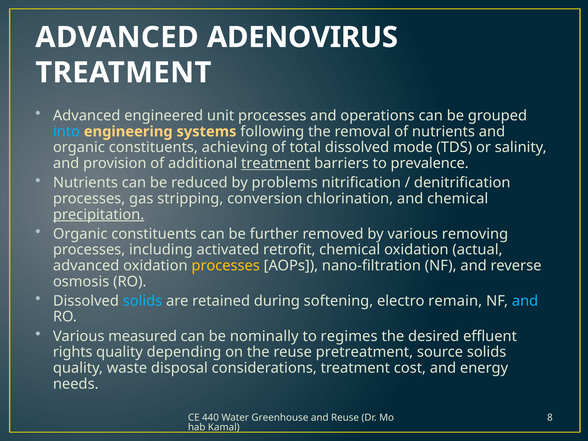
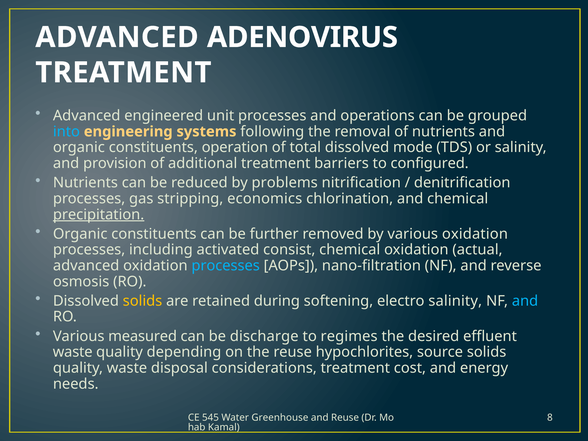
achieving: achieving -> operation
treatment at (276, 163) underline: present -> none
prevalence: prevalence -> configured
conversion: conversion -> economics
various removing: removing -> oxidation
retrofit: retrofit -> consist
processes at (226, 266) colour: yellow -> light blue
solids at (143, 301) colour: light blue -> yellow
electro remain: remain -> salinity
nominally: nominally -> discharge
rights at (73, 352): rights -> waste
pretreatment: pretreatment -> hypochlorites
440: 440 -> 545
